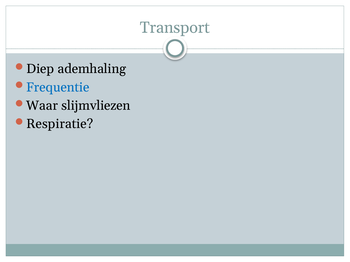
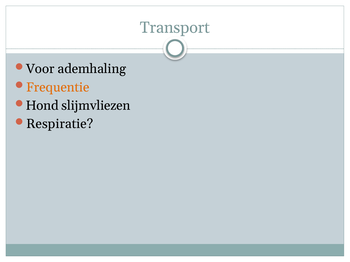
Diep: Diep -> Voor
Frequentie colour: blue -> orange
Waar: Waar -> Hond
